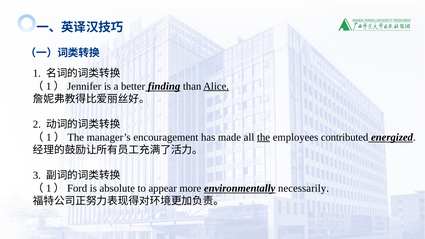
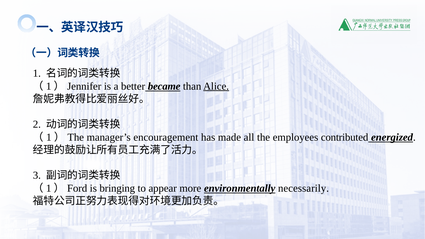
finding: finding -> became
the at (264, 137) underline: present -> none
absolute: absolute -> bringing
